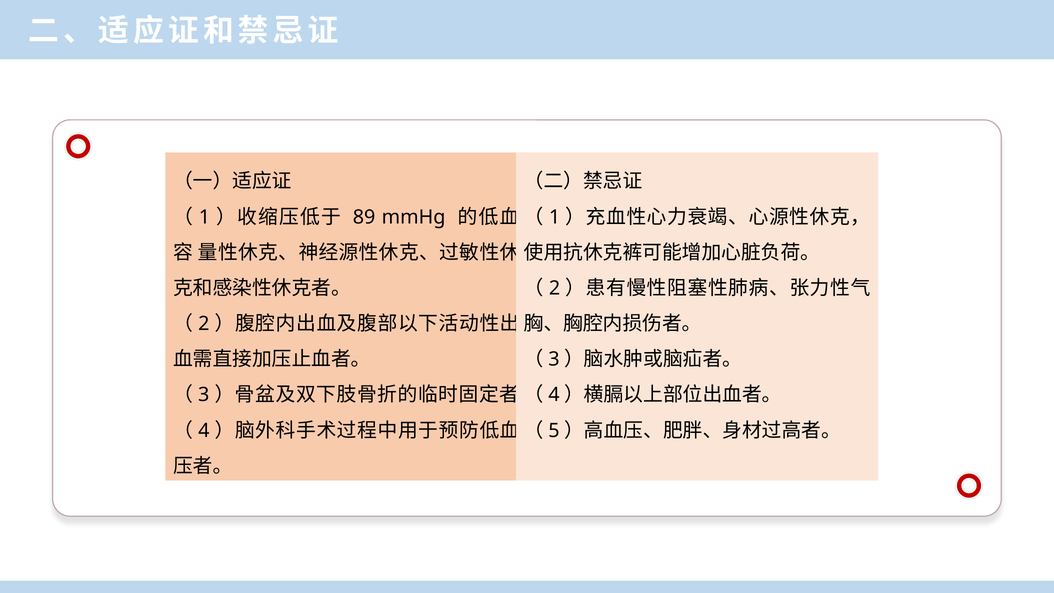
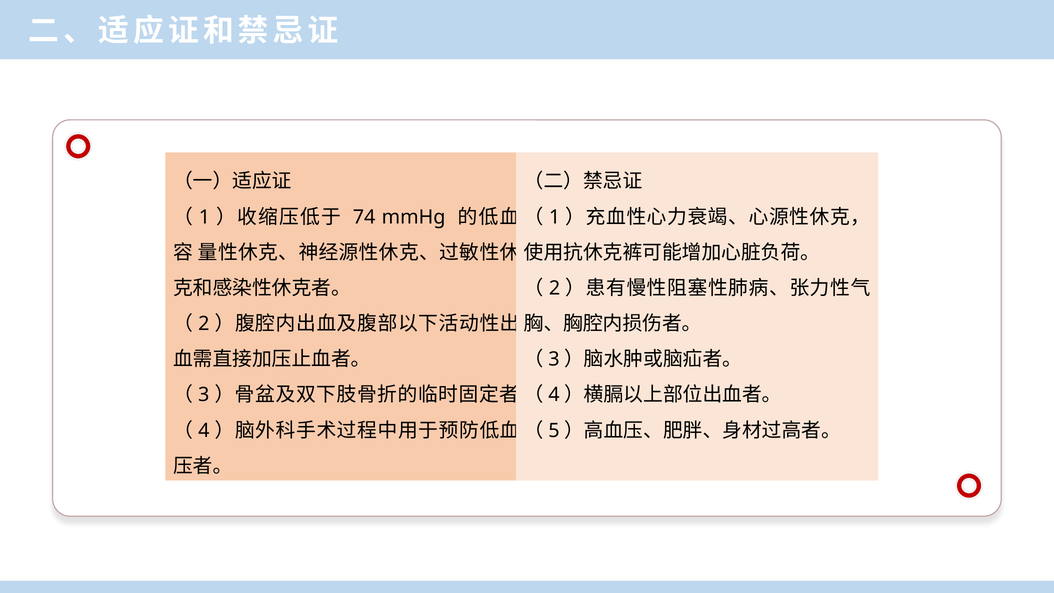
89: 89 -> 74
